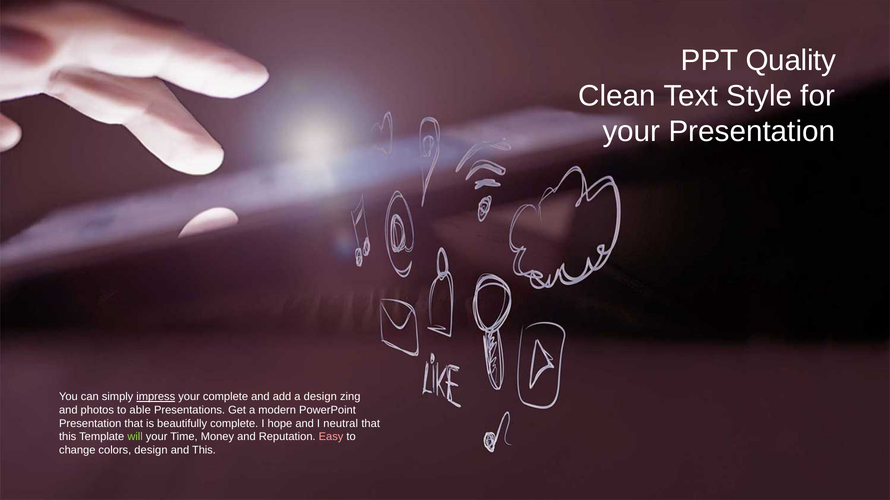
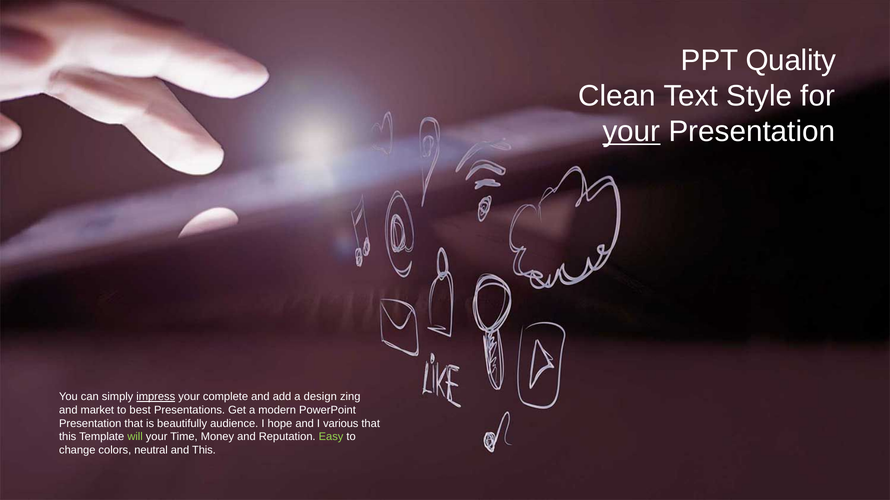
your at (631, 132) underline: none -> present
photos: photos -> market
able: able -> best
beautifully complete: complete -> audience
neutral: neutral -> various
Easy colour: pink -> light green
colors design: design -> neutral
